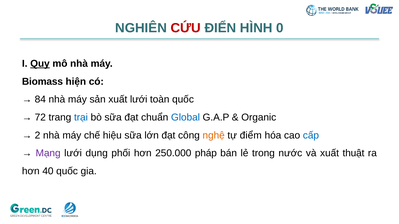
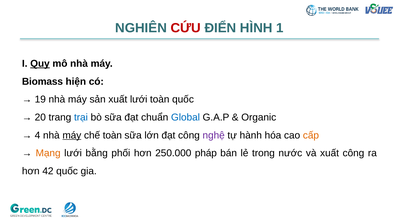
0: 0 -> 1
84: 84 -> 19
72: 72 -> 20
2: 2 -> 4
máy at (72, 136) underline: none -> present
chế hiệu: hiệu -> toàn
nghệ colour: orange -> purple
điểm: điểm -> hành
cấp colour: blue -> orange
Mạng colour: purple -> orange
dụng: dụng -> bằng
xuất thuật: thuật -> công
40: 40 -> 42
